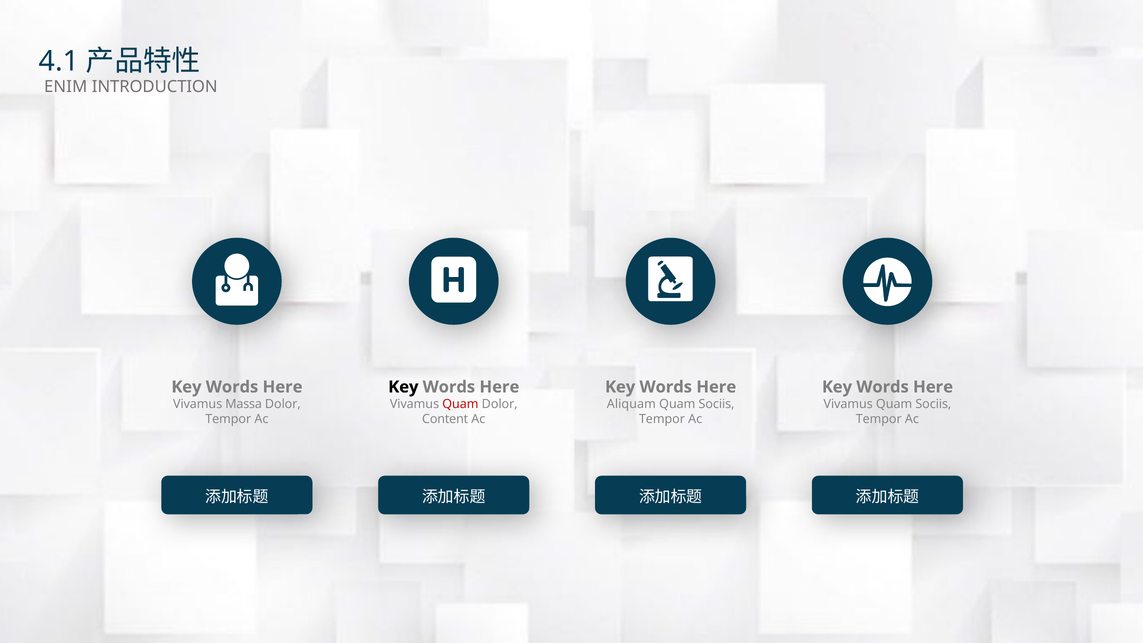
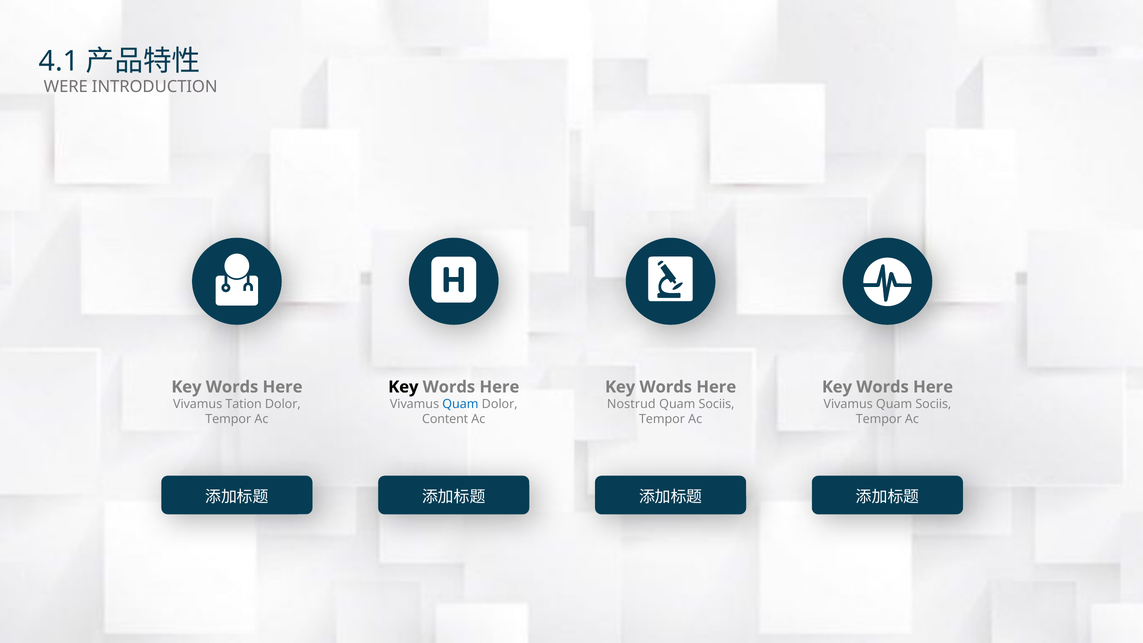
ENIM: ENIM -> WERE
Massa: Massa -> Tation
Quam at (460, 404) colour: red -> blue
Aliquam: Aliquam -> Nostrud
